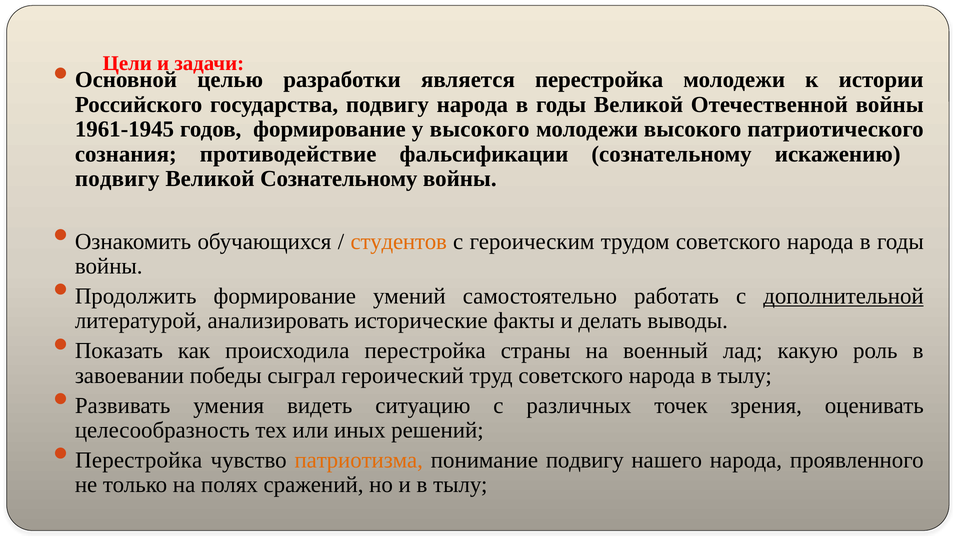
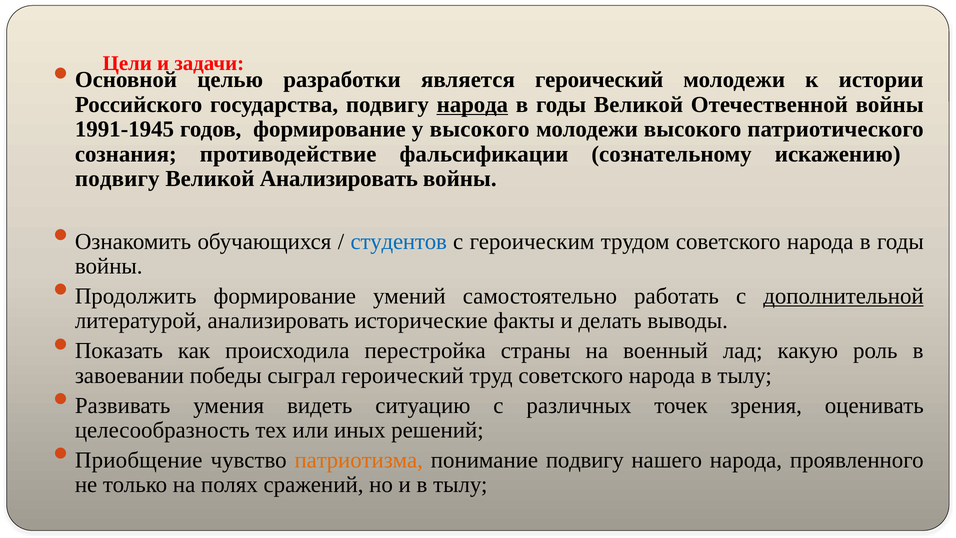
является перестройка: перестройка -> героический
народа at (472, 105) underline: none -> present
1961-1945: 1961-1945 -> 1991-1945
Великой Сознательному: Сознательному -> Анализировать
студентов colour: orange -> blue
Перестройка at (139, 460): Перестройка -> Приобщение
